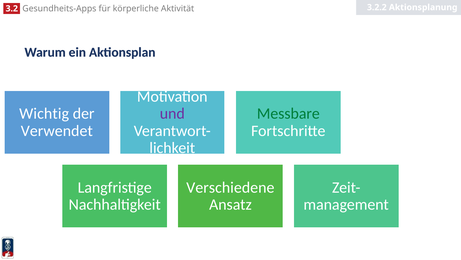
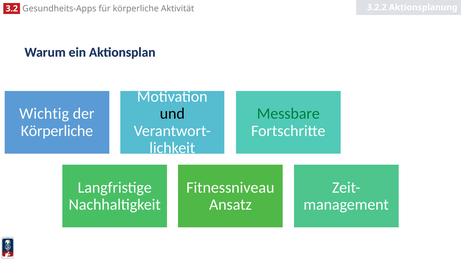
und colour: purple -> black
Verwendet at (57, 130): Verwendet -> Körperliche
Verschiedene: Verschiedene -> Fitnessniveau
